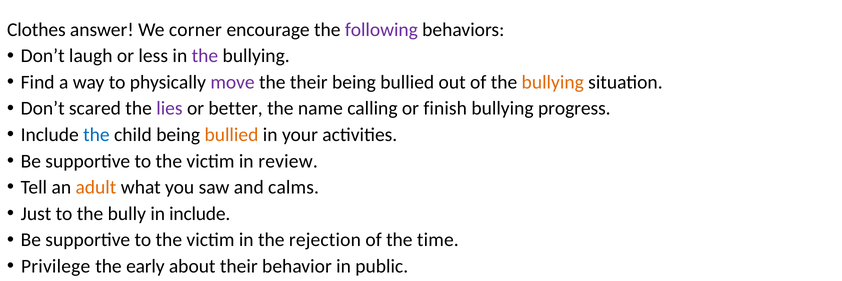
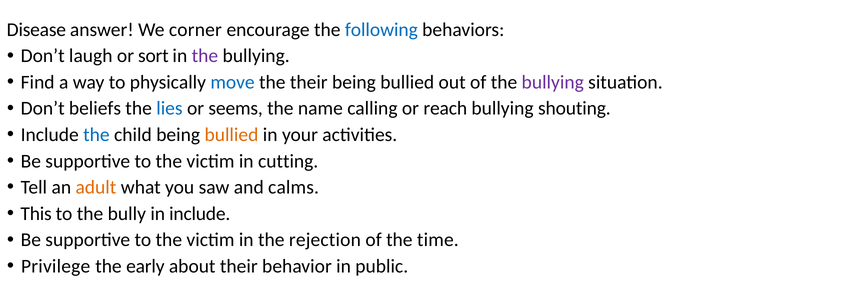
Clothes: Clothes -> Disease
following colour: purple -> blue
less: less -> sort
move colour: purple -> blue
bullying at (553, 82) colour: orange -> purple
scared: scared -> beliefs
lies colour: purple -> blue
better: better -> seems
finish: finish -> reach
progress: progress -> shouting
review: review -> cutting
Just: Just -> This
